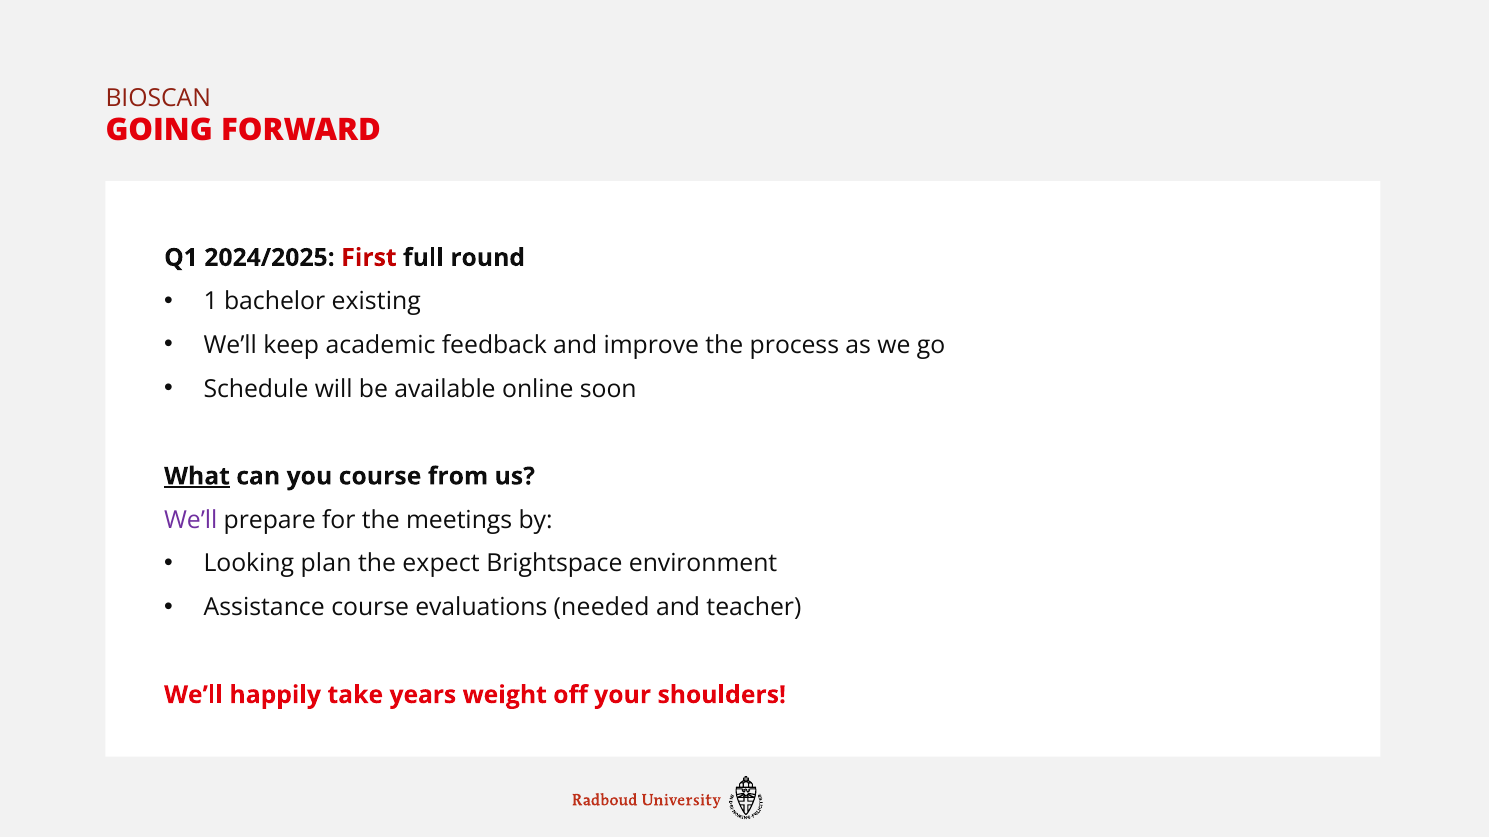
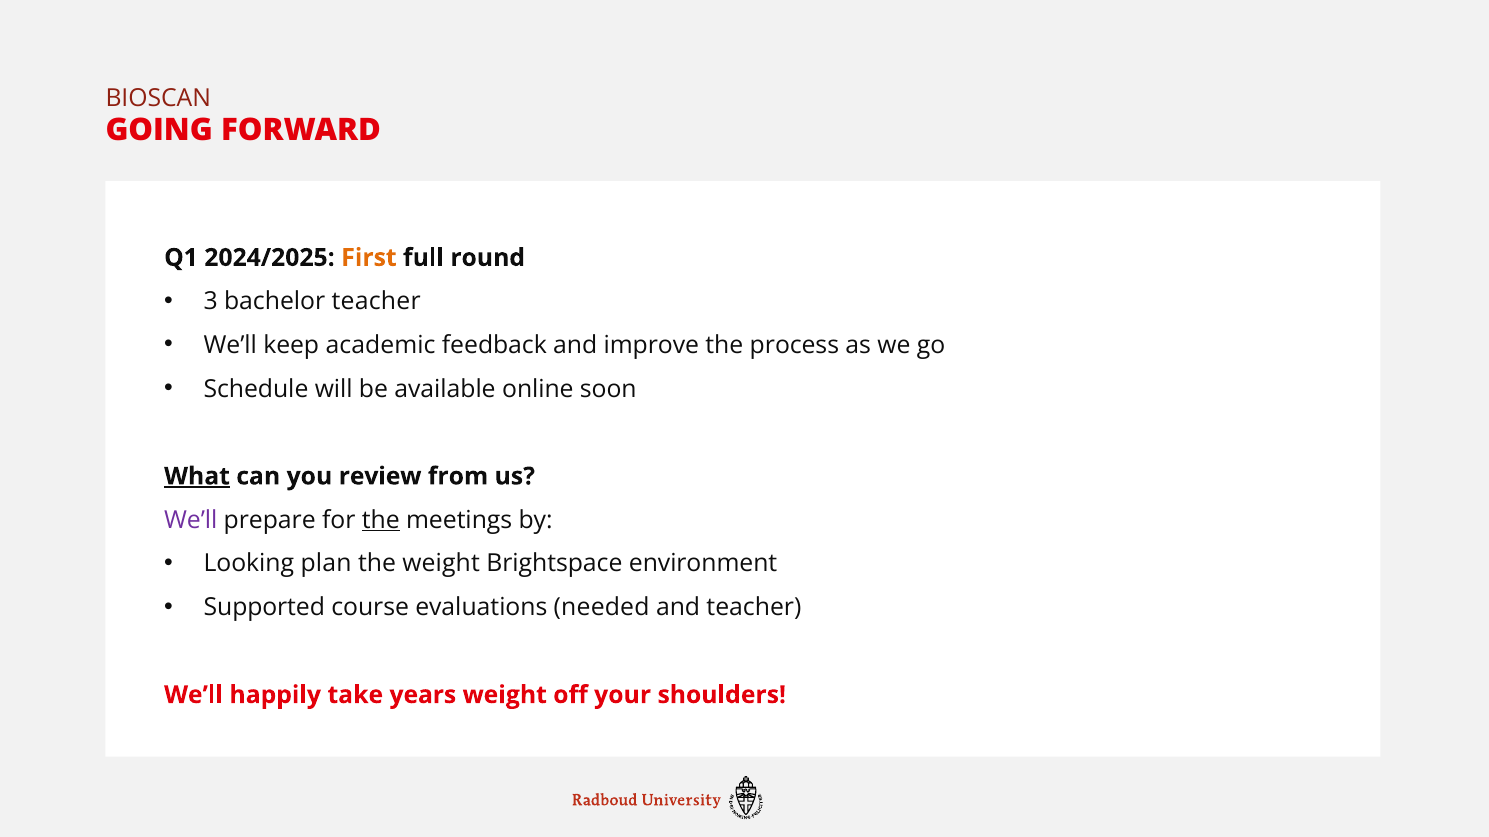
First colour: red -> orange
1: 1 -> 3
bachelor existing: existing -> teacher
you course: course -> review
the at (381, 520) underline: none -> present
the expect: expect -> weight
Assistance: Assistance -> Supported
